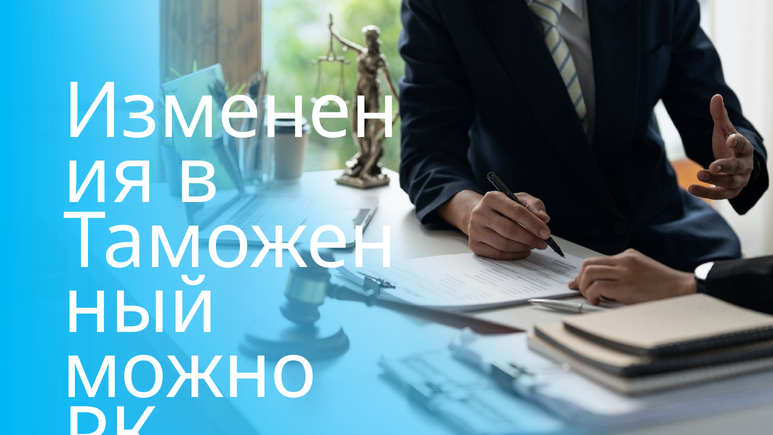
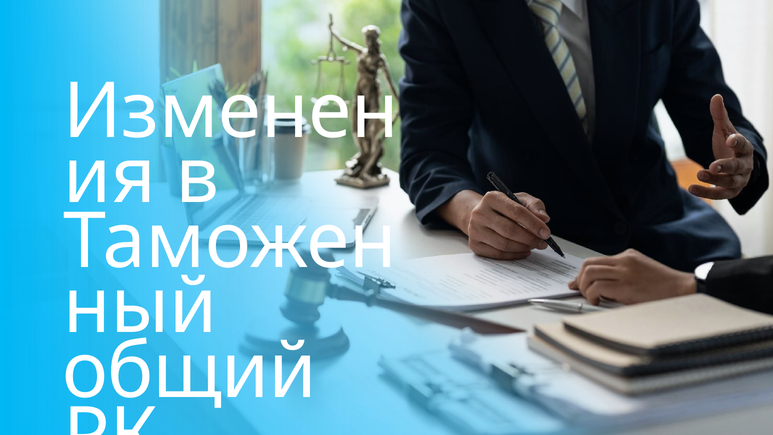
можно: можно -> общий
